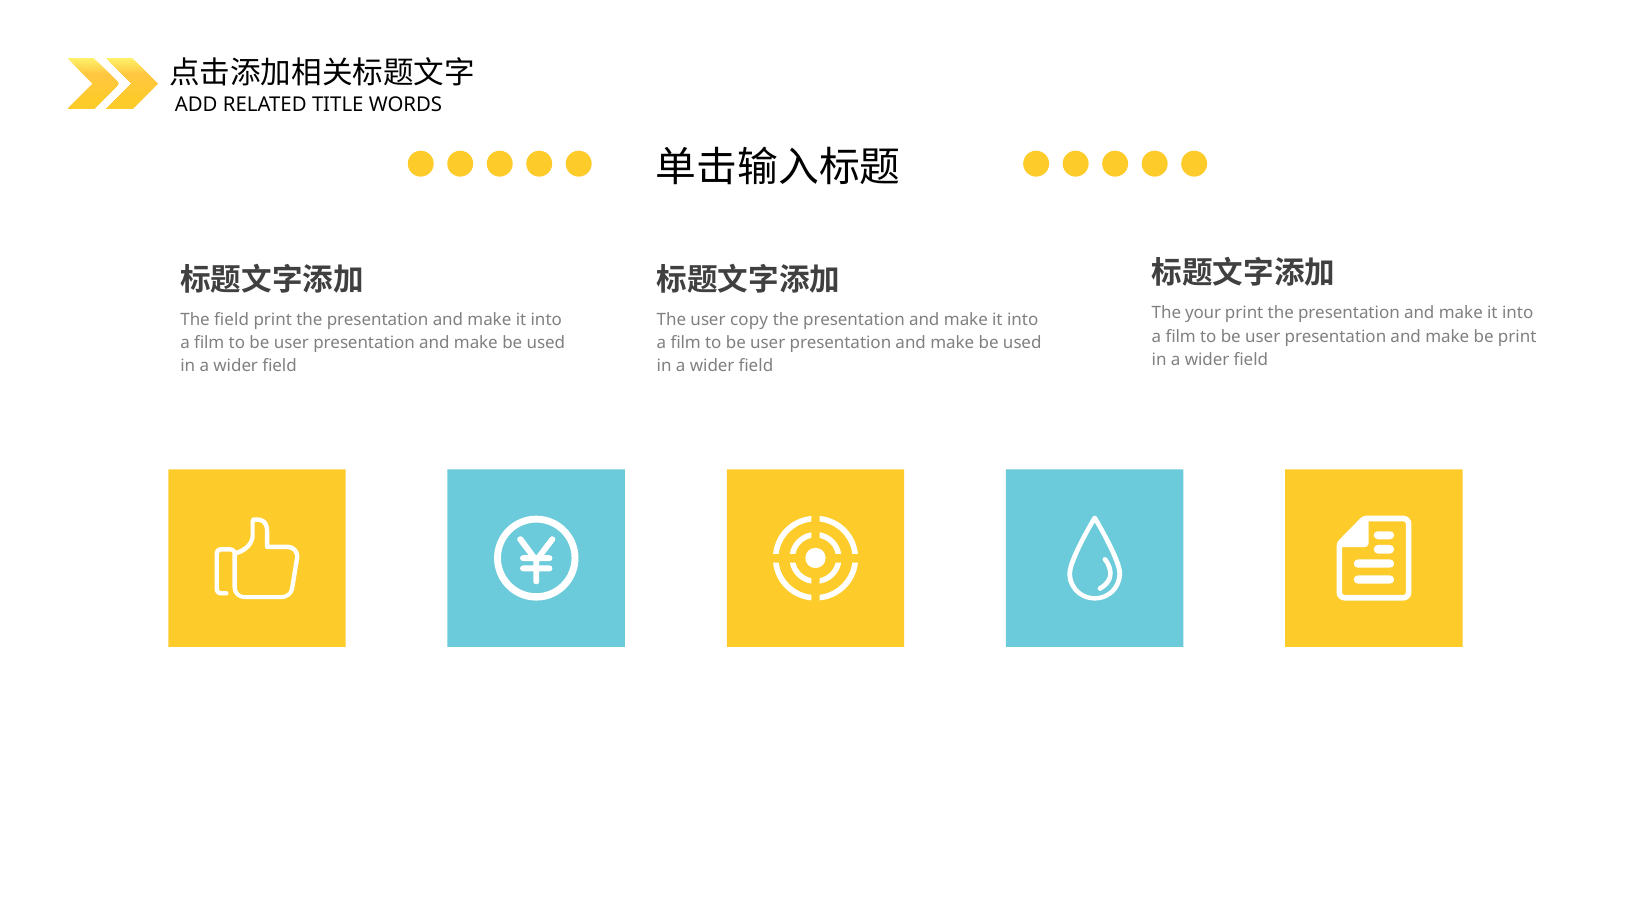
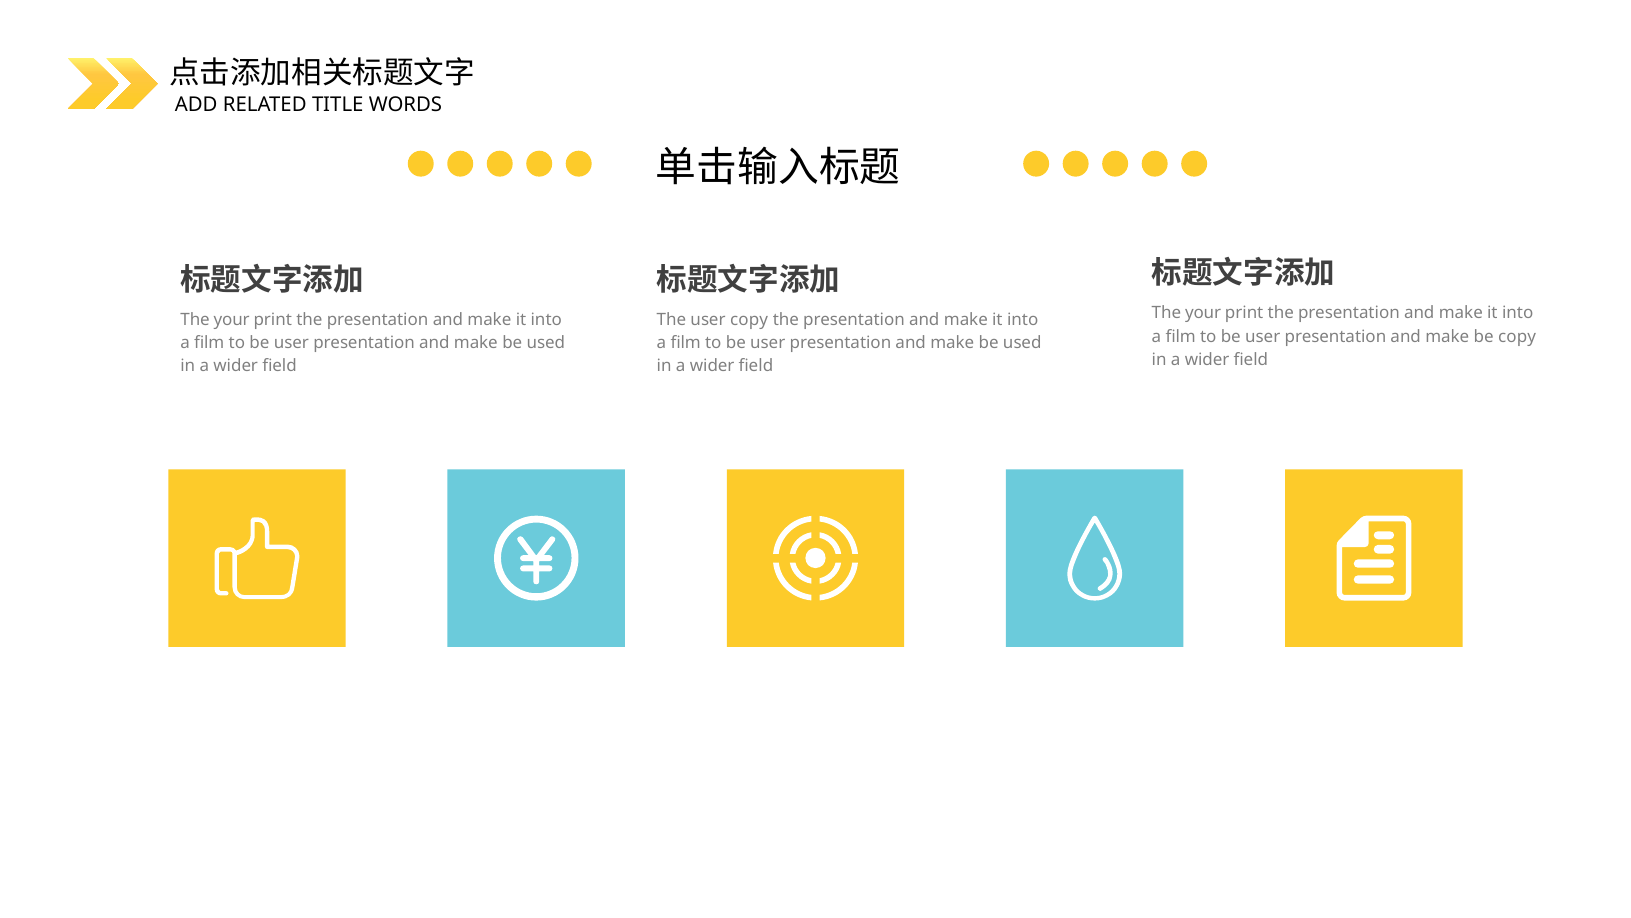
field at (232, 320): field -> your
be print: print -> copy
